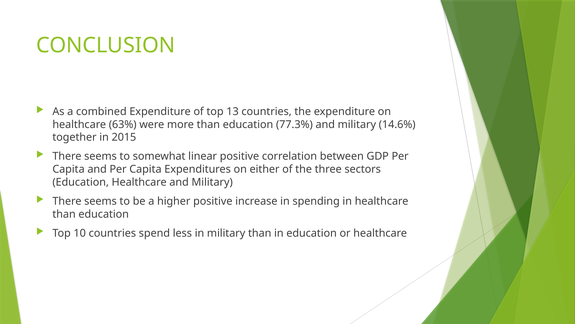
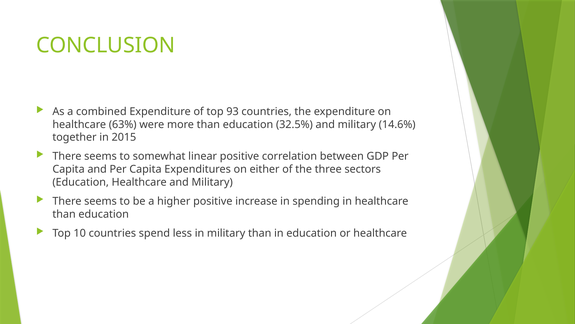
13: 13 -> 93
77.3%: 77.3% -> 32.5%
